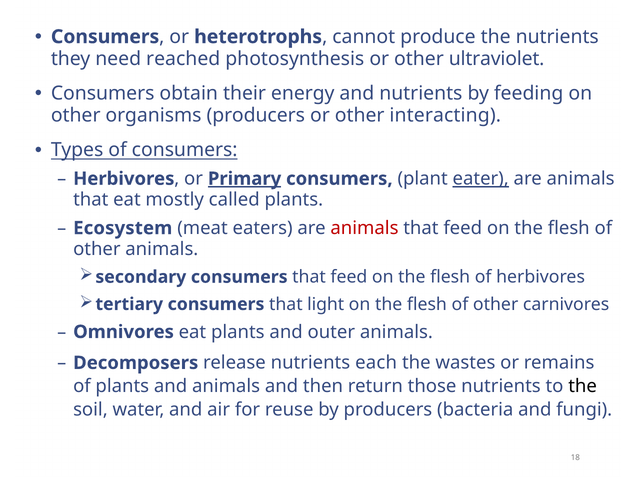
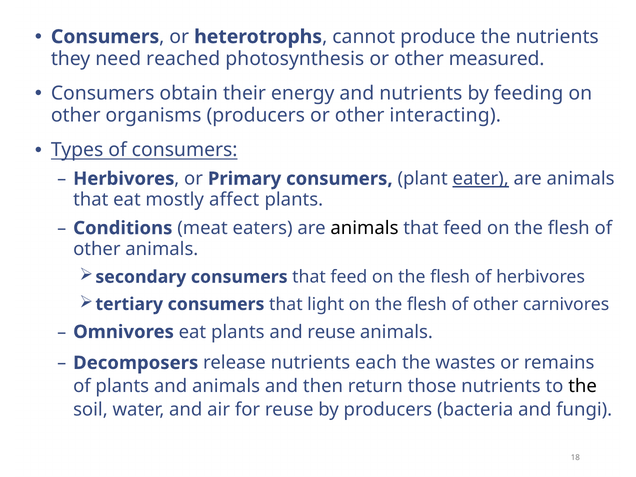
ultraviolet: ultraviolet -> measured
Primary underline: present -> none
called: called -> affect
Ecosystem: Ecosystem -> Conditions
animals at (364, 228) colour: red -> black
and outer: outer -> reuse
